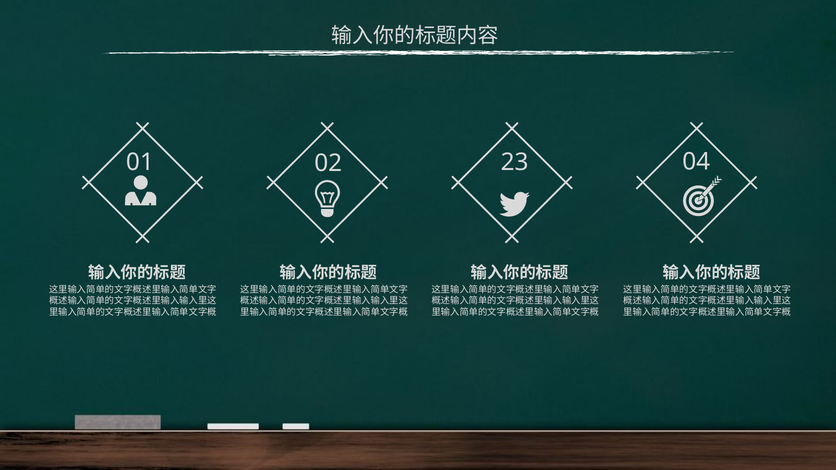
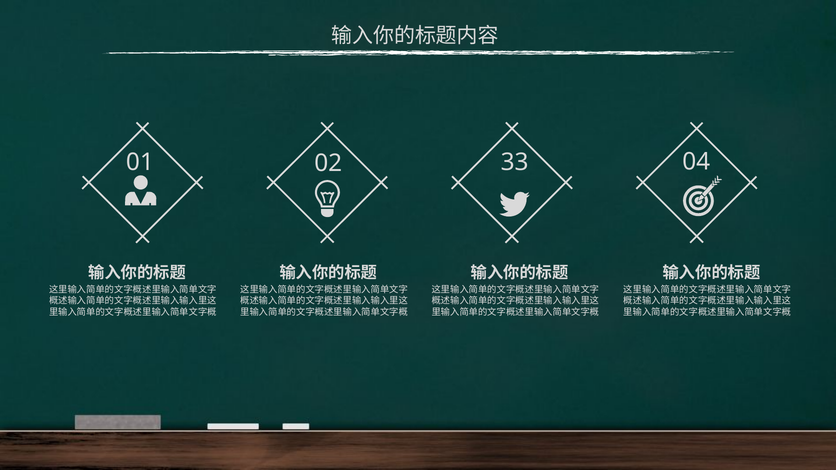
23: 23 -> 33
